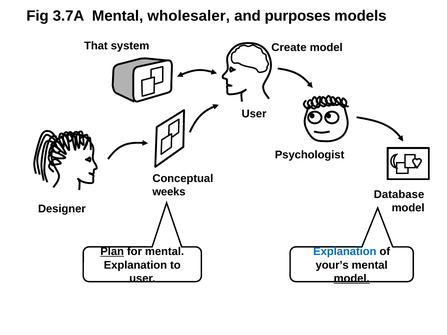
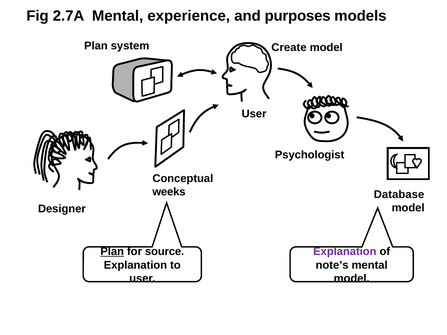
3.7A: 3.7A -> 2.7A
wholesaler: wholesaler -> experience
That at (96, 46): That -> Plan
for mental: mental -> source
Explanation at (345, 252) colour: blue -> purple
your’s: your’s -> note’s
model at (352, 279) underline: present -> none
